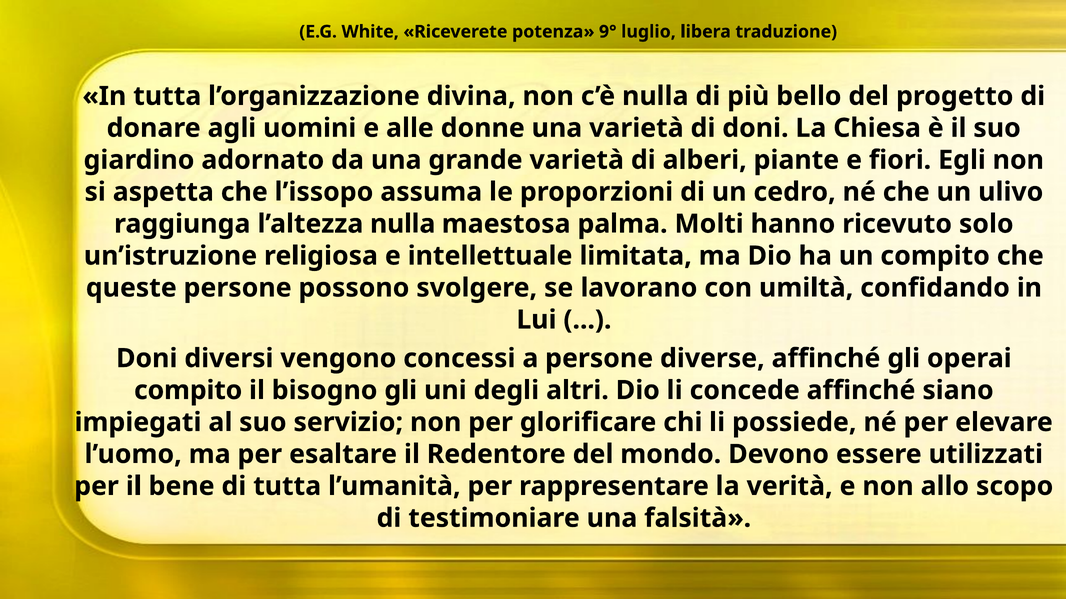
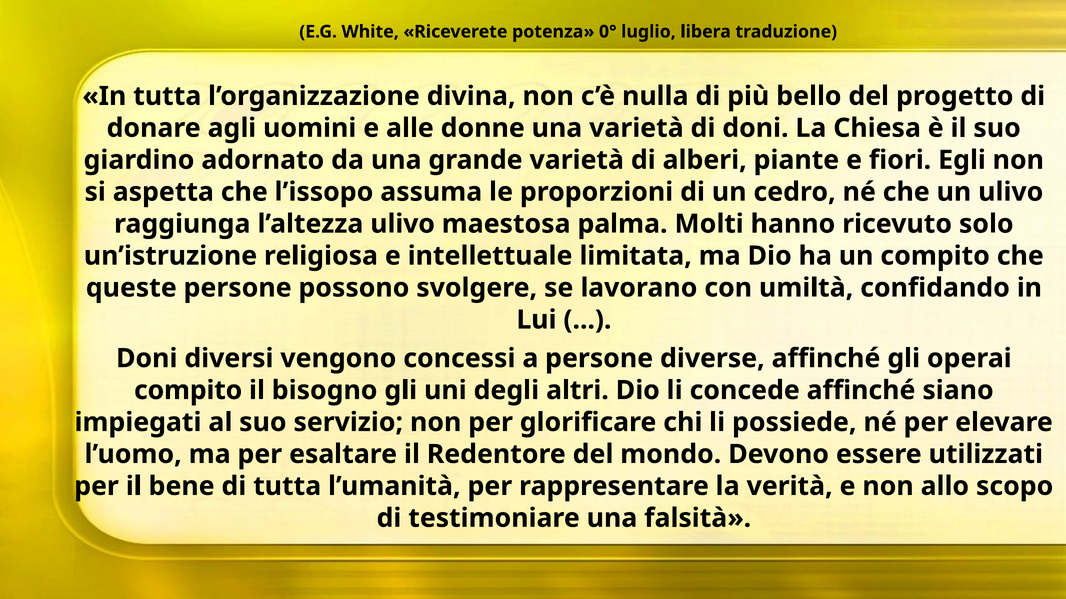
9°: 9° -> 0°
l’altezza nulla: nulla -> ulivo
